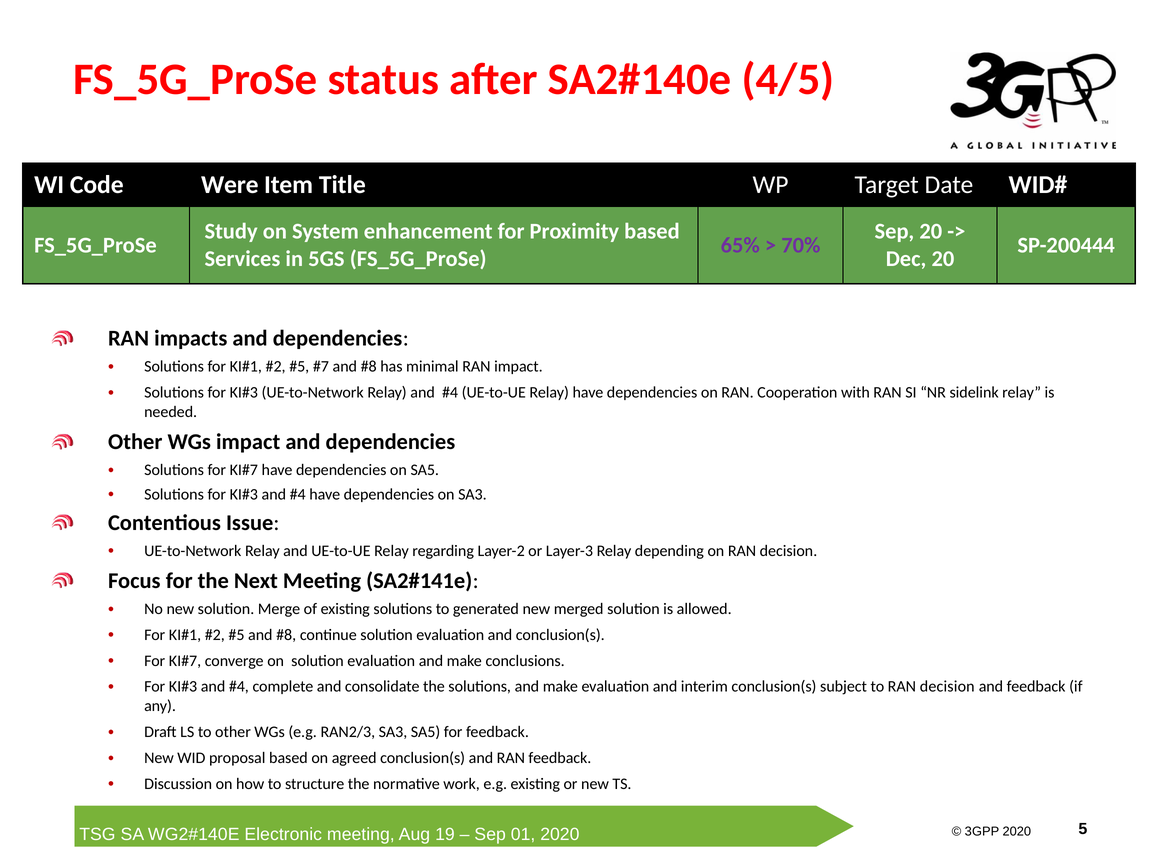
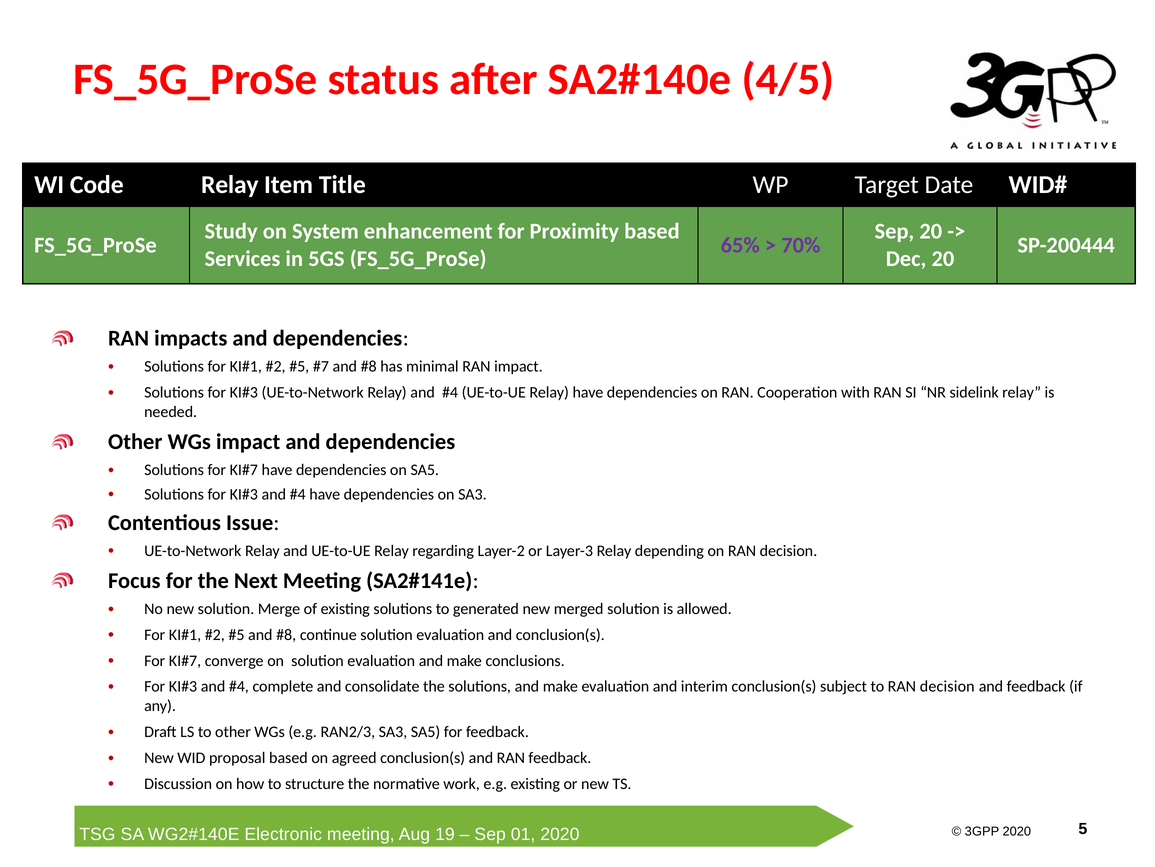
Code Were: Were -> Relay
